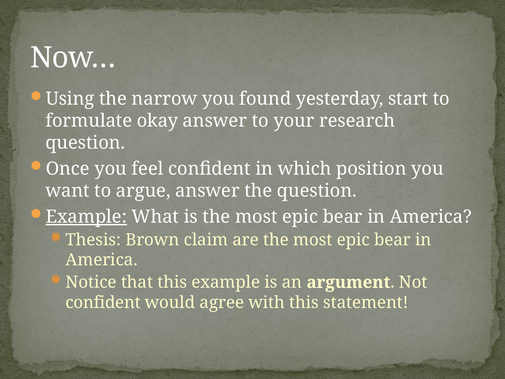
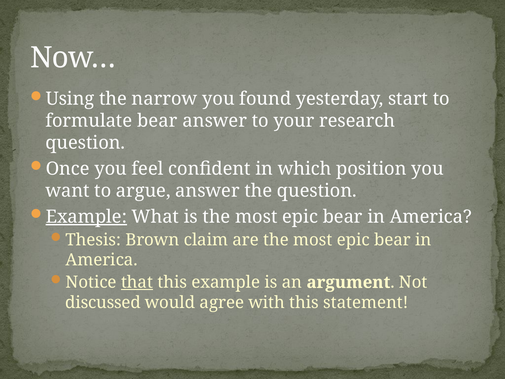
formulate okay: okay -> bear
that underline: none -> present
confident at (103, 302): confident -> discussed
